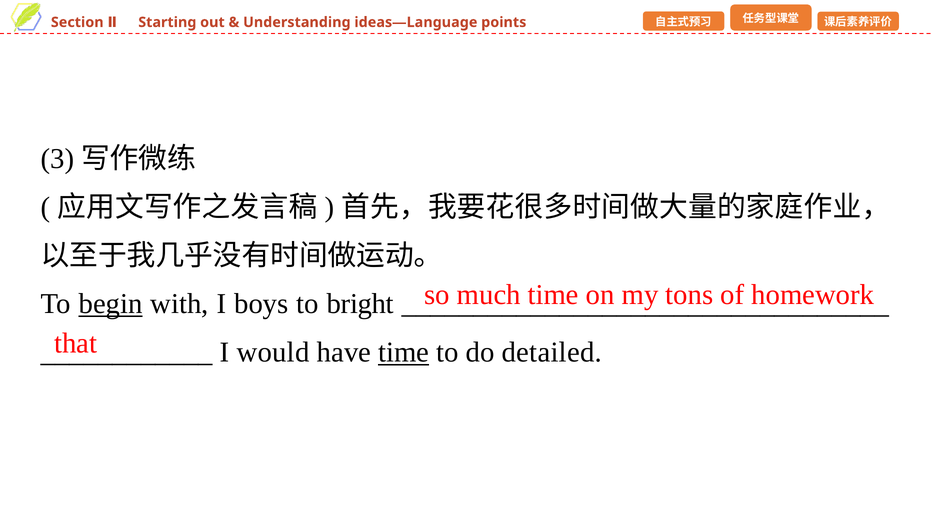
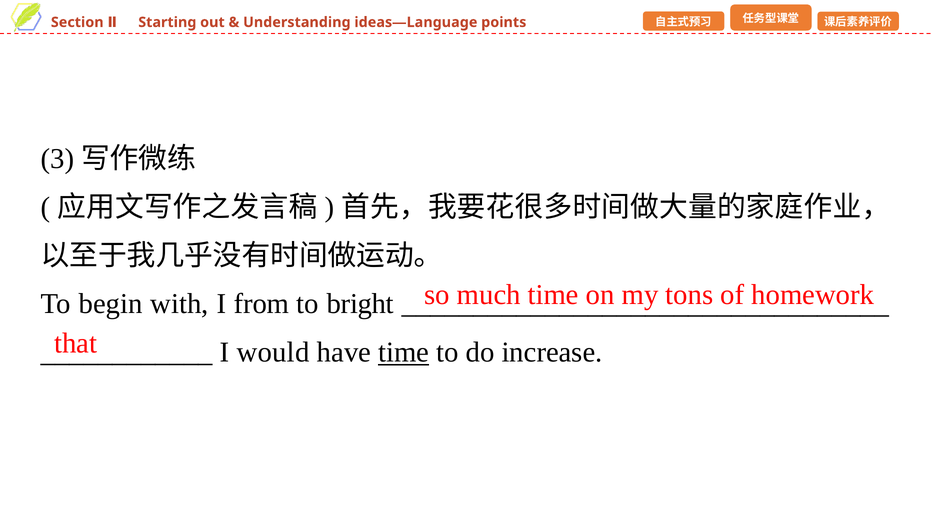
begin underline: present -> none
boys: boys -> from
detailed: detailed -> increase
